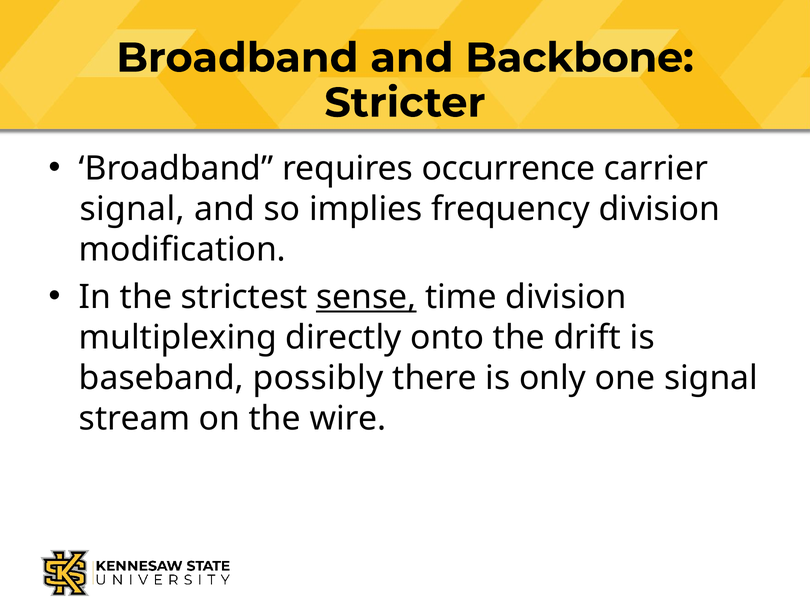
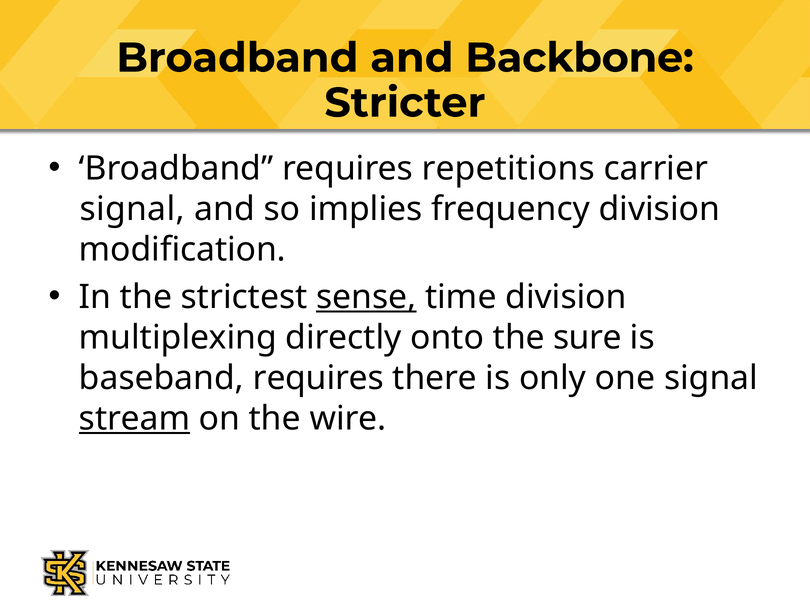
occurrence: occurrence -> repetitions
drift: drift -> sure
baseband possibly: possibly -> requires
stream underline: none -> present
